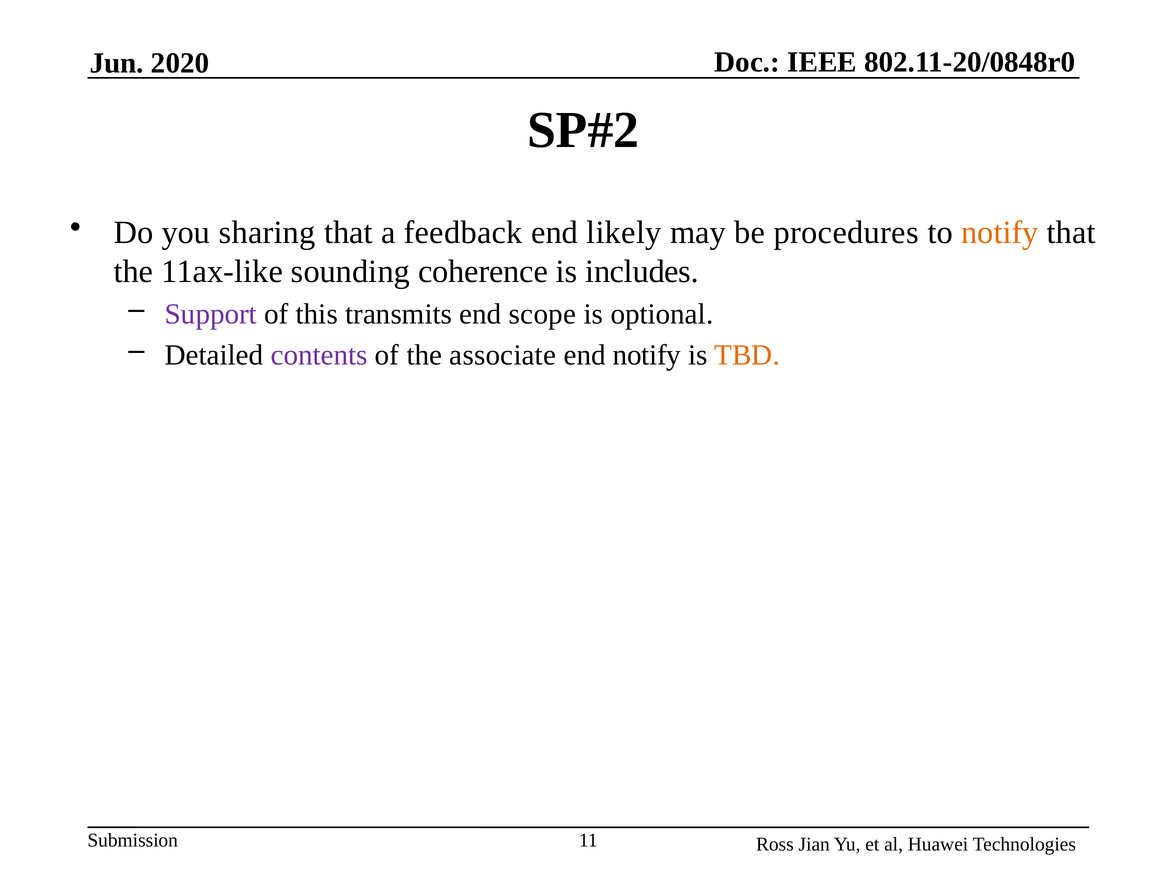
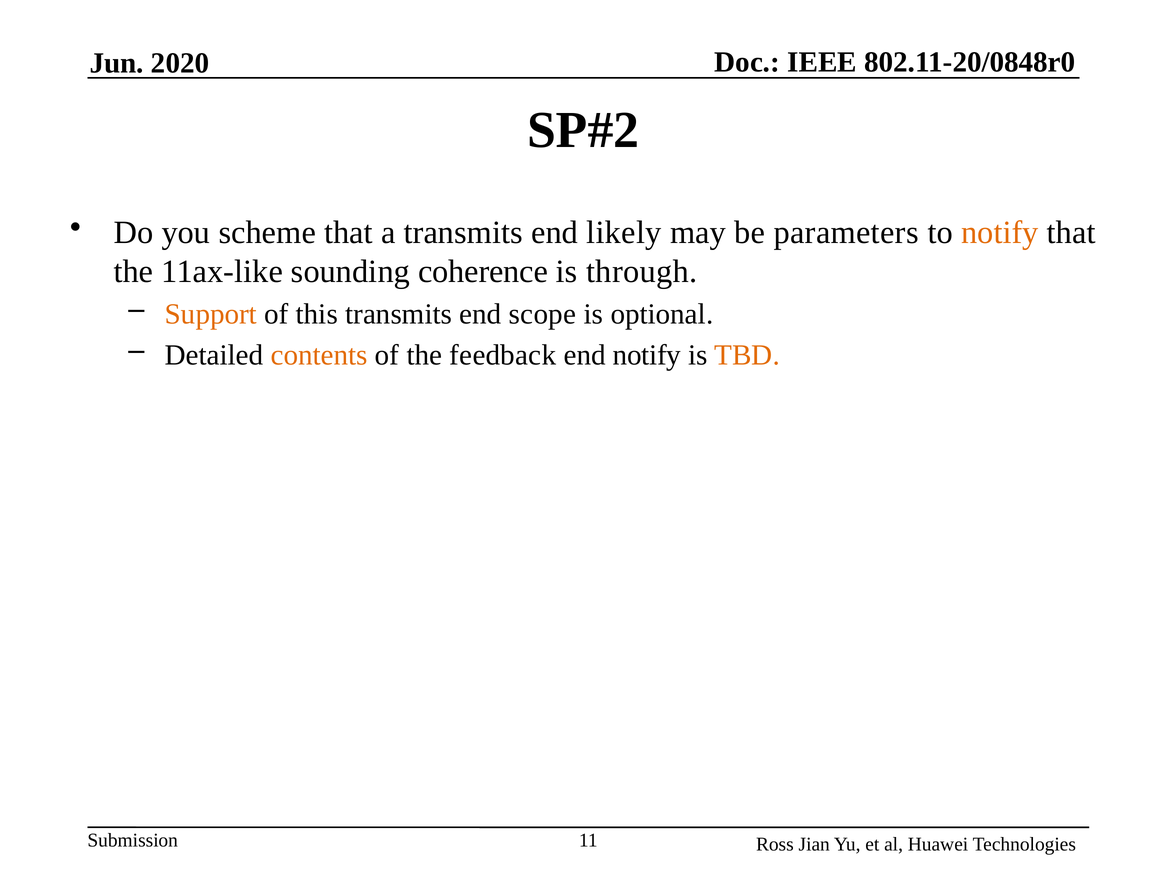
sharing: sharing -> scheme
a feedback: feedback -> transmits
procedures: procedures -> parameters
includes: includes -> through
Support colour: purple -> orange
contents colour: purple -> orange
associate: associate -> feedback
